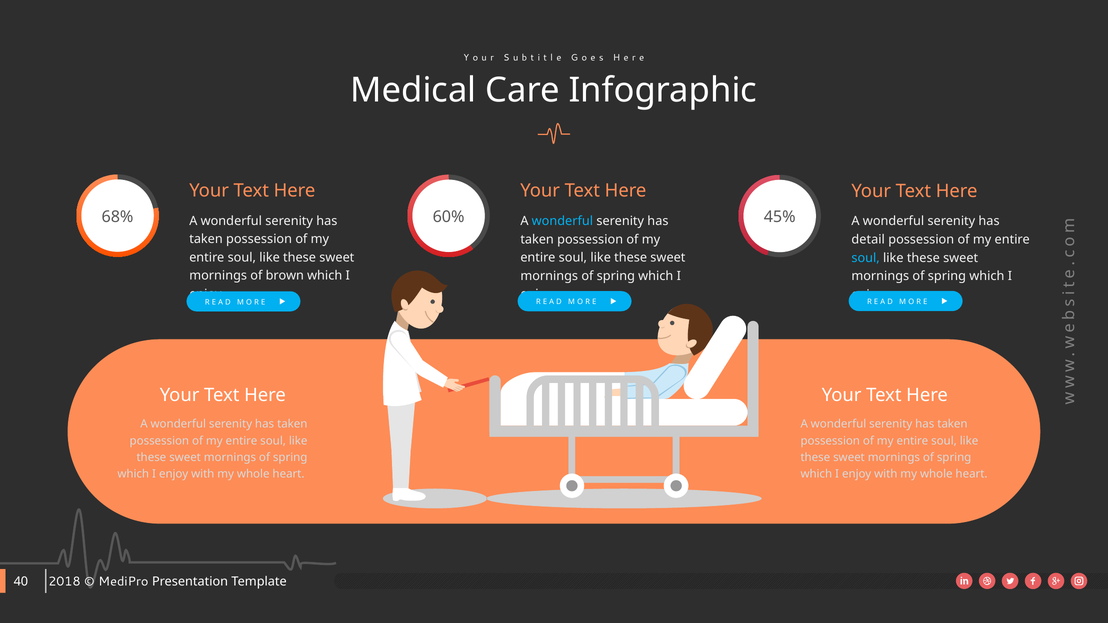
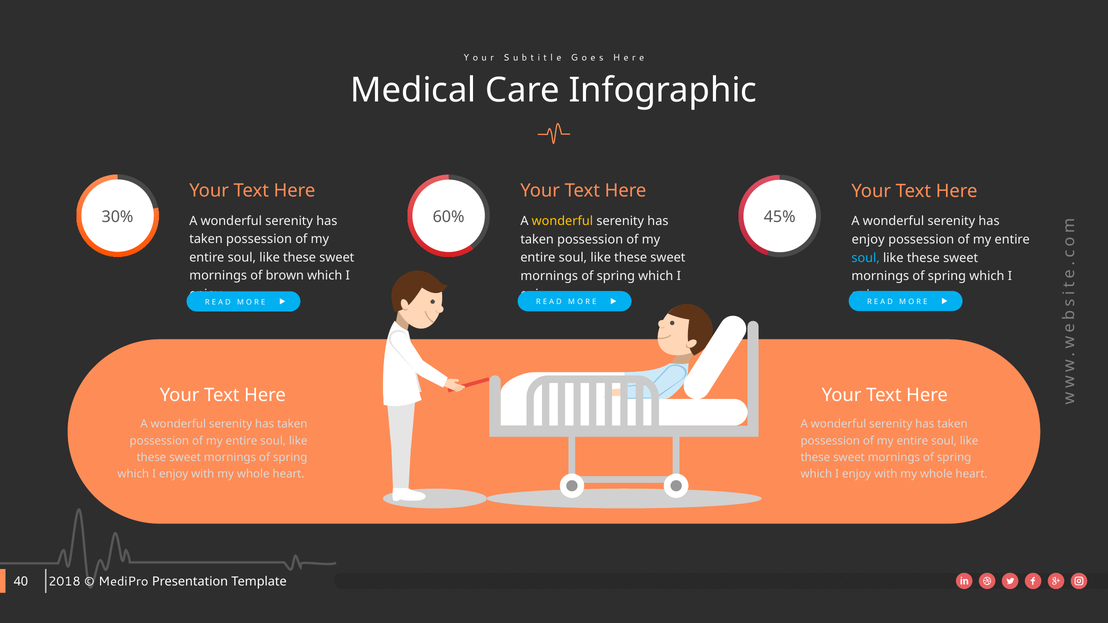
68%: 68% -> 30%
wonderful at (562, 221) colour: light blue -> yellow
detail at (868, 240): detail -> enjoy
